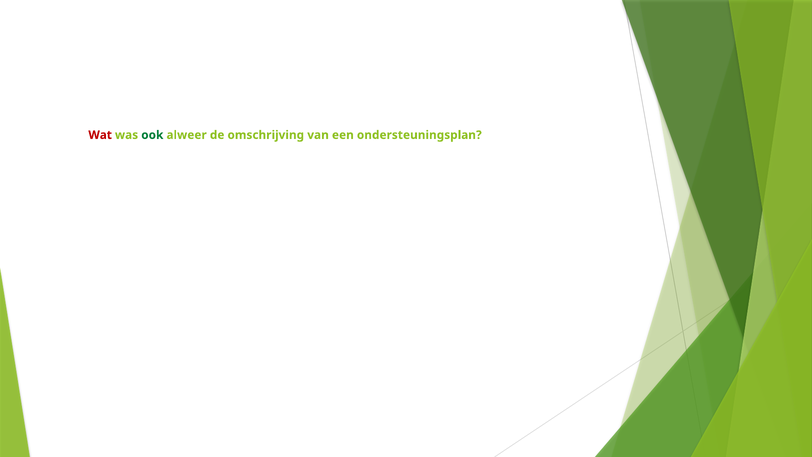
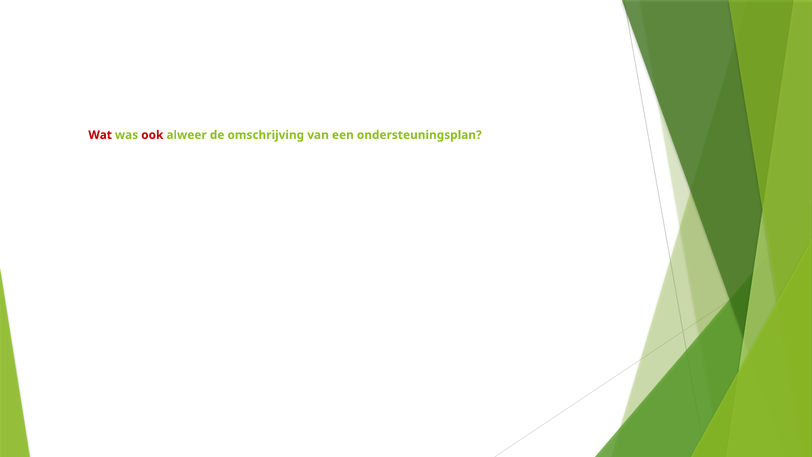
ook colour: green -> red
